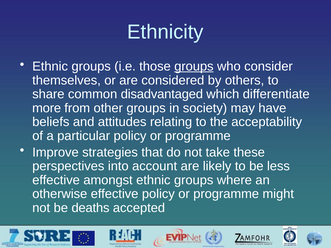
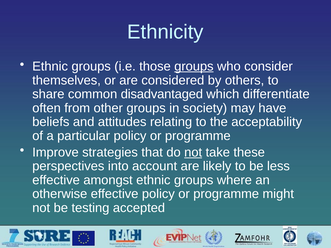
more: more -> often
not at (193, 152) underline: none -> present
deaths: deaths -> testing
